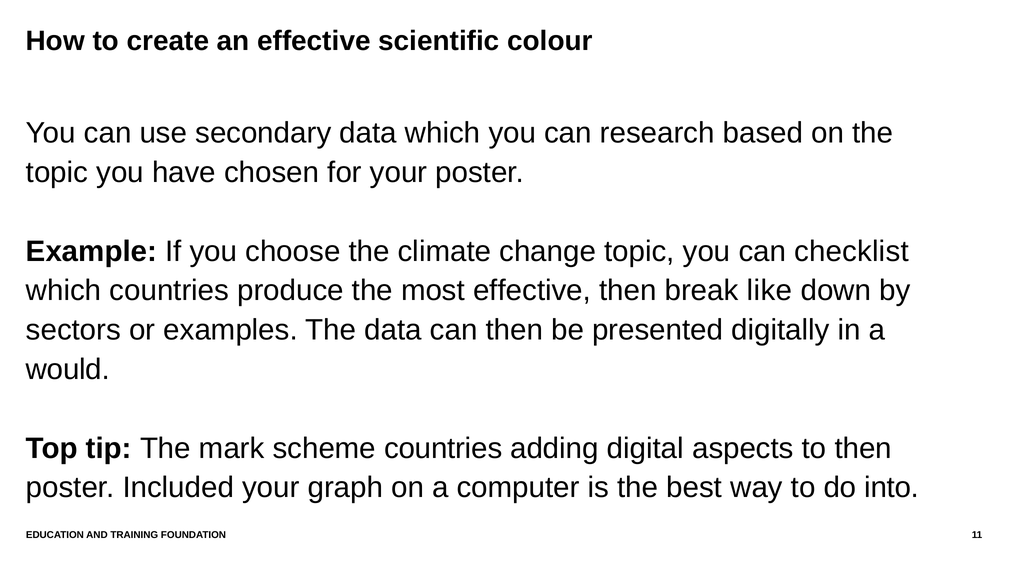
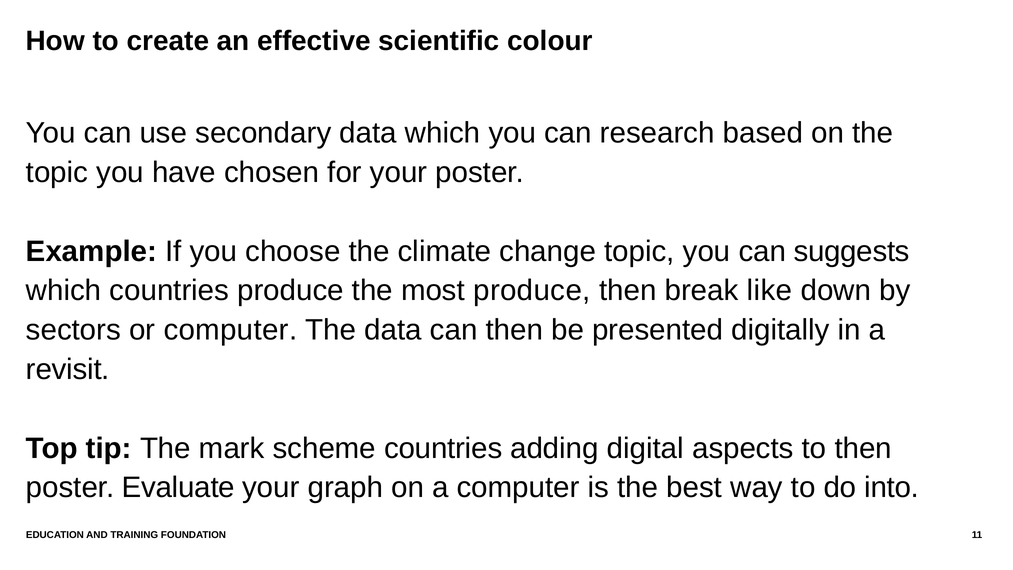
checklist: checklist -> suggests
most effective: effective -> produce
or examples: examples -> computer
would: would -> revisit
Included: Included -> Evaluate
